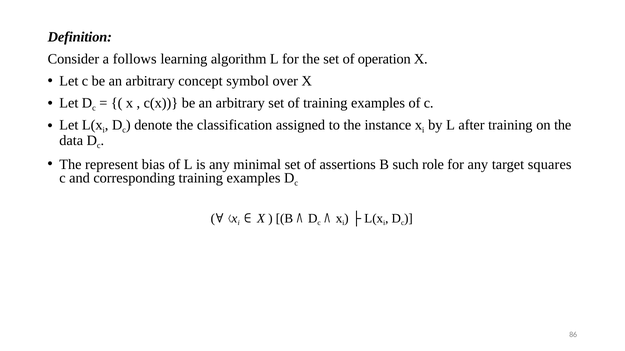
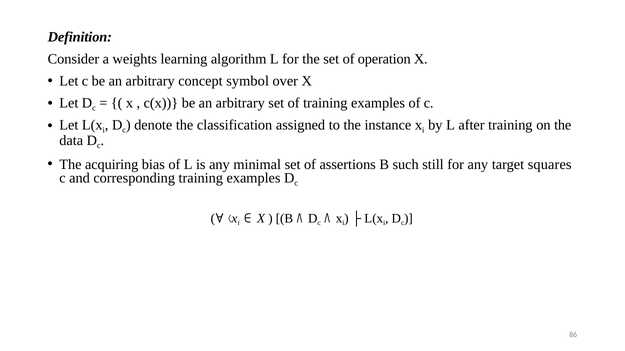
follows: follows -> weights
represent: represent -> acquiring
role: role -> still
